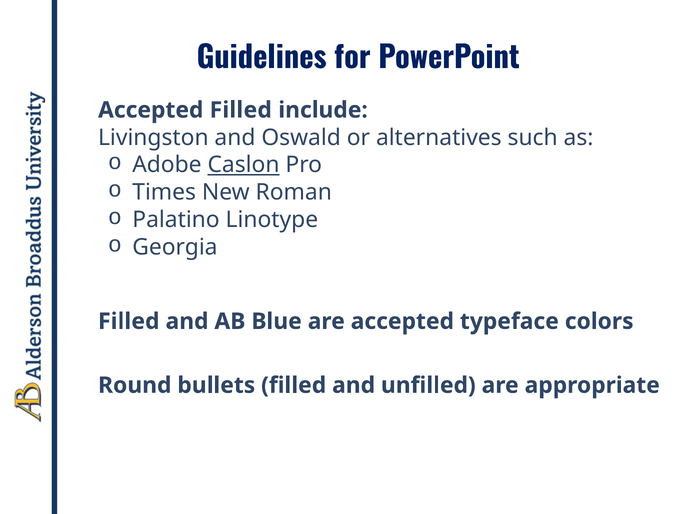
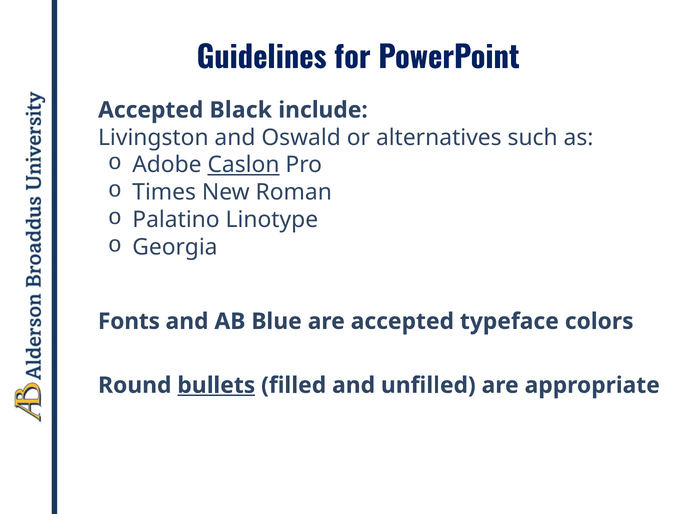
Accepted Filled: Filled -> Black
Filled at (129, 321): Filled -> Fonts
bullets underline: none -> present
